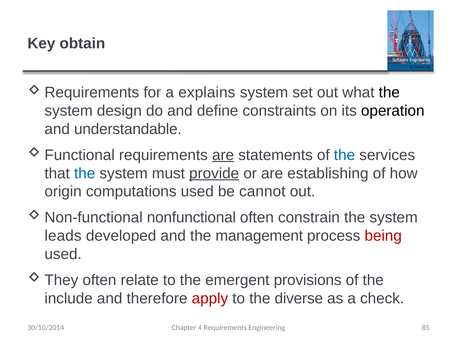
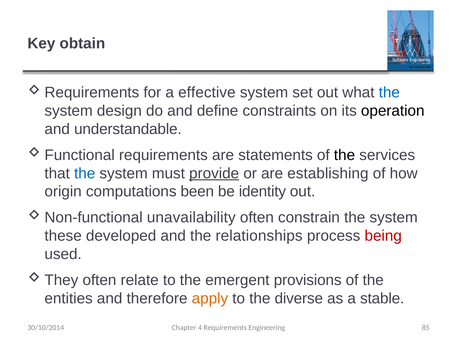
explains: explains -> effective
the at (389, 92) colour: black -> blue
are at (223, 155) underline: present -> none
the at (344, 155) colour: blue -> black
computations used: used -> been
cannot: cannot -> identity
nonfunctional: nonfunctional -> unavailability
leads: leads -> these
management: management -> relationships
include: include -> entities
apply colour: red -> orange
check: check -> stable
